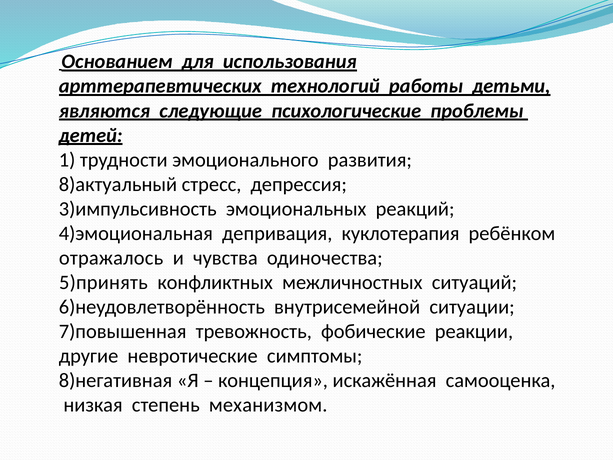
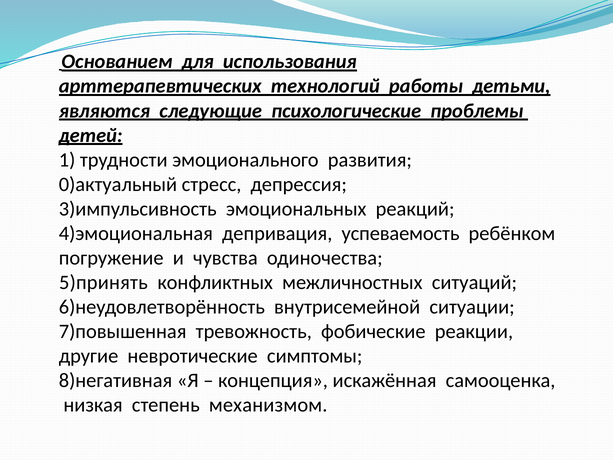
8)актуальный: 8)актуальный -> 0)актуальный
куклотерапия: куклотерапия -> успеваемость
отражалось: отражалось -> погружение
